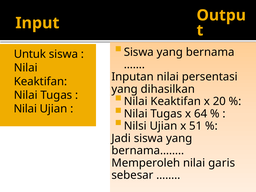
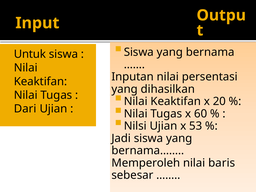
Nilai at (25, 109): Nilai -> Dari
64: 64 -> 60
51: 51 -> 53
garis: garis -> baris
